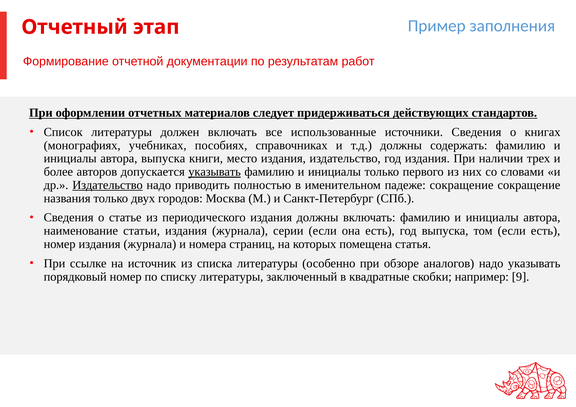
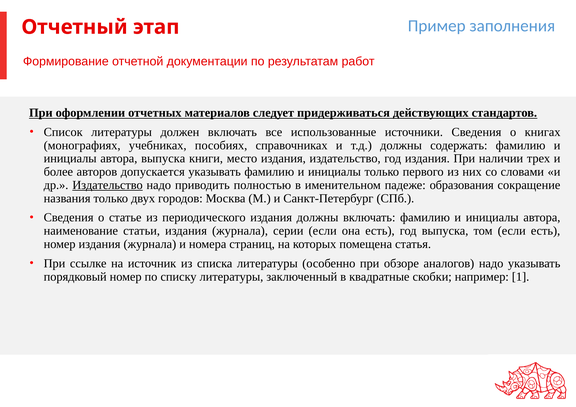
указывать at (215, 172) underline: present -> none
падеже сокращение: сокращение -> образования
9: 9 -> 1
